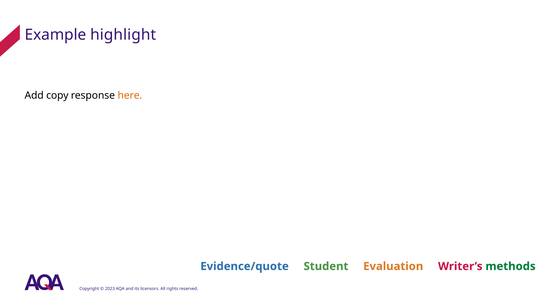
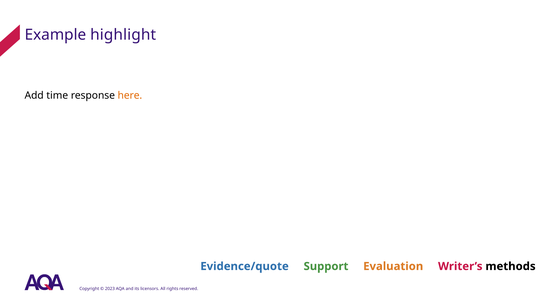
copy: copy -> time
Student: Student -> Support
methods colour: green -> black
